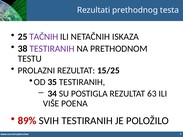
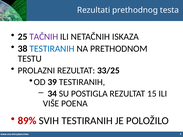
TESTIRANIH at (52, 49) colour: purple -> blue
15/25: 15/25 -> 33/25
35: 35 -> 39
63: 63 -> 15
